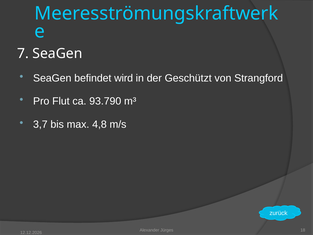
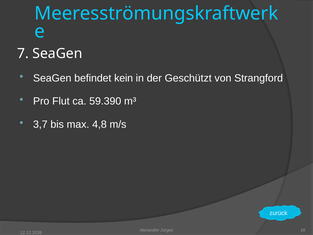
wird: wird -> kein
93.790: 93.790 -> 59.390
